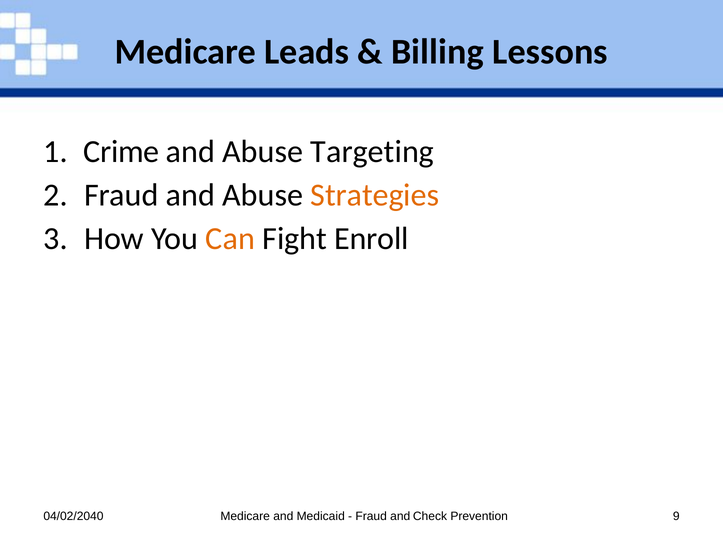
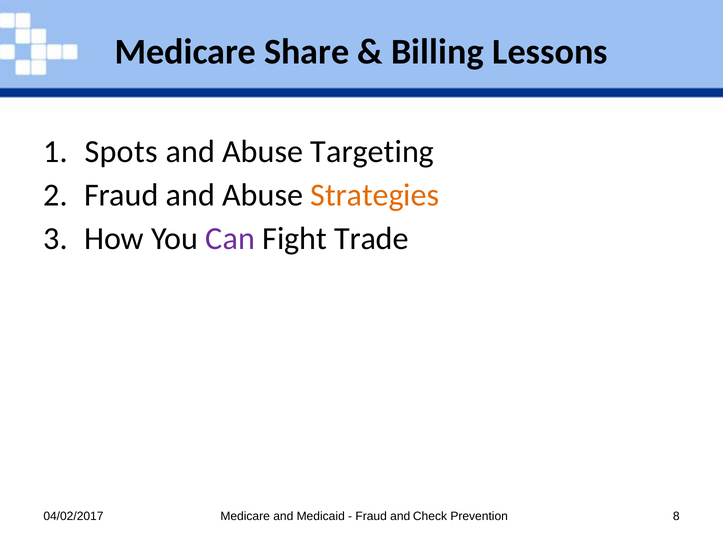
Leads: Leads -> Share
Crime: Crime -> Spots
Can colour: orange -> purple
Enroll: Enroll -> Trade
04/02/2040: 04/02/2040 -> 04/02/2017
9: 9 -> 8
